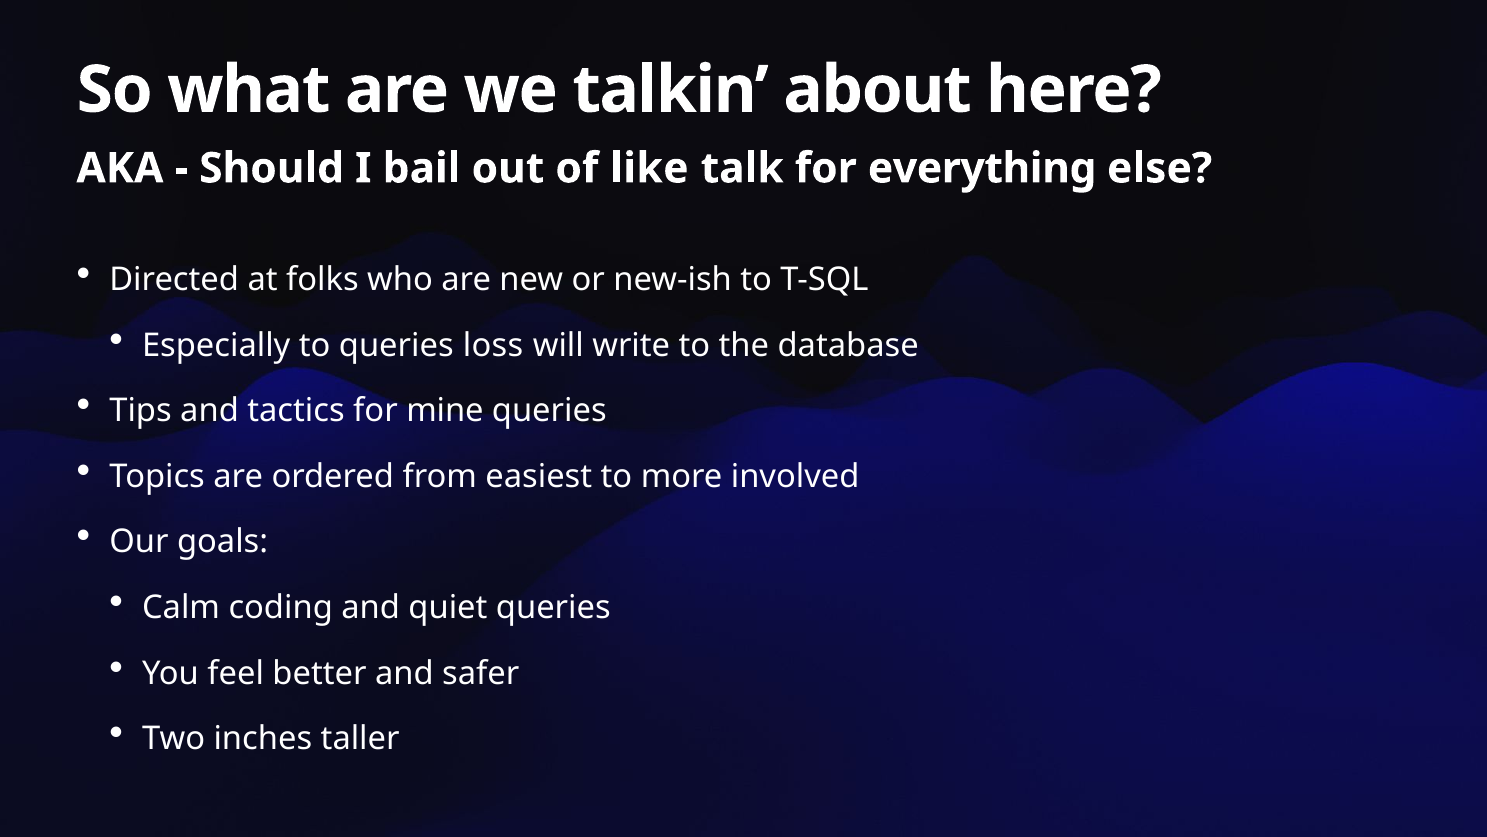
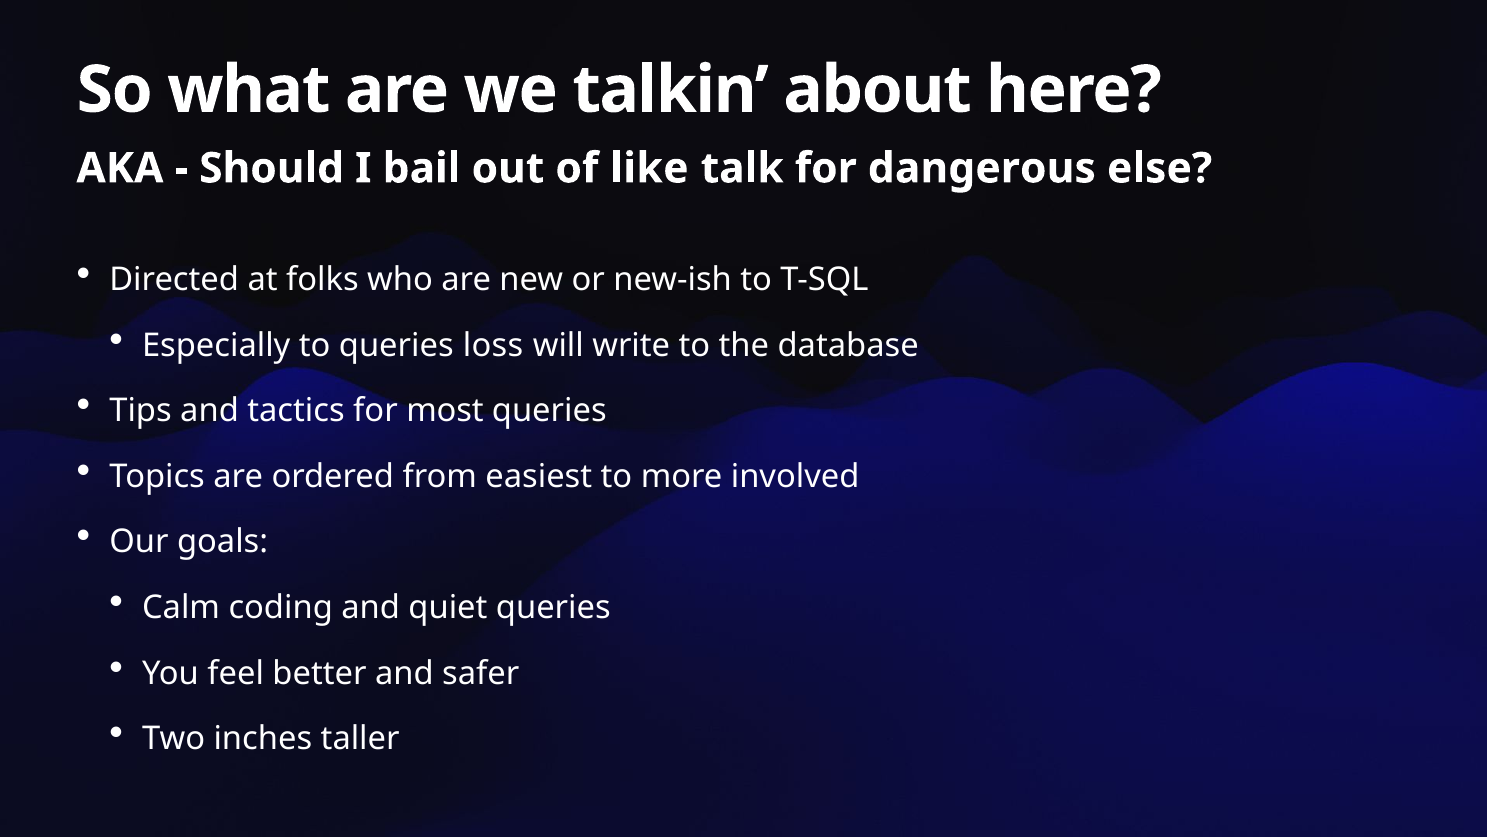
everything: everything -> dangerous
mine: mine -> most
